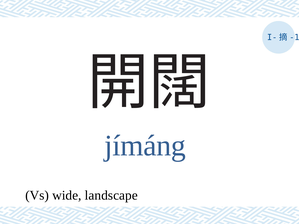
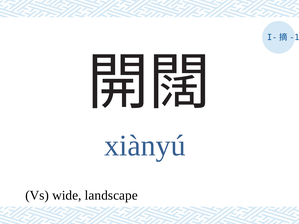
jímáng: jímáng -> xiànyú
